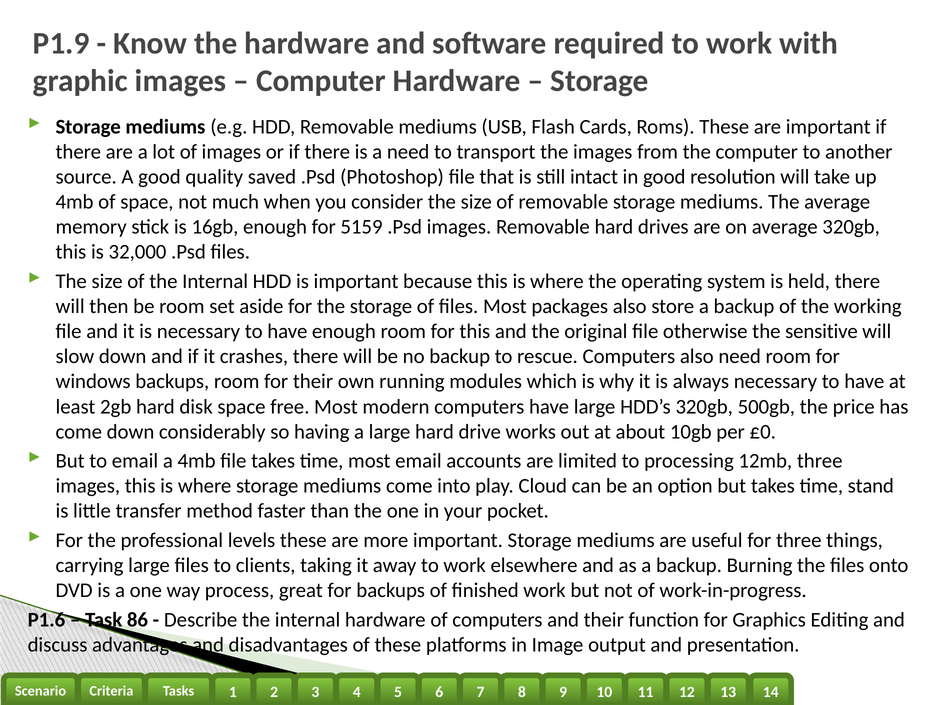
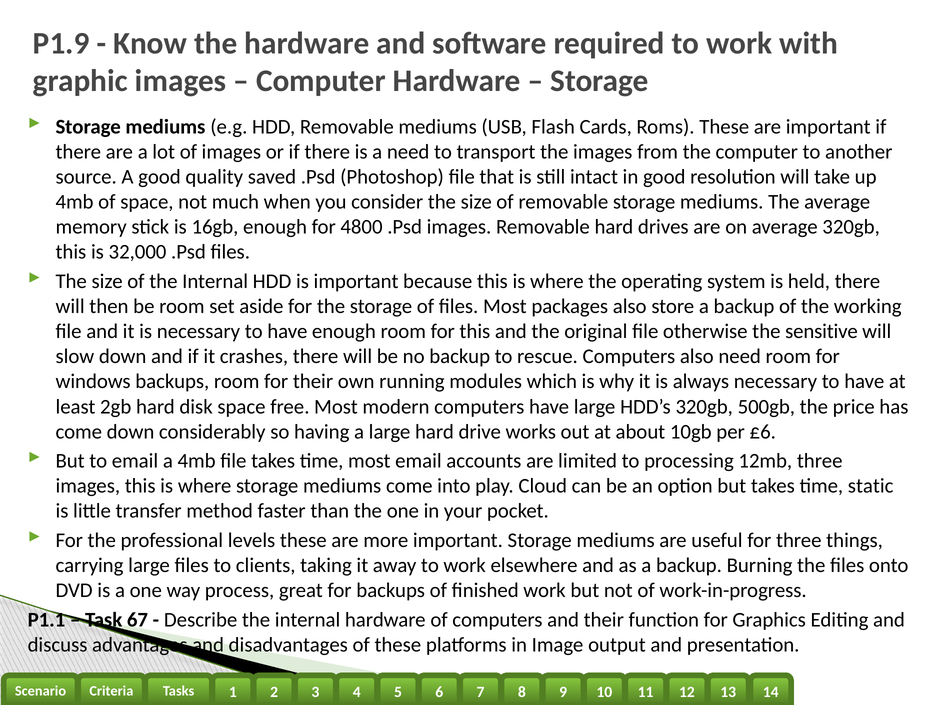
5159: 5159 -> 4800
£0: £0 -> £6
stand: stand -> static
P1.6: P1.6 -> P1.1
86: 86 -> 67
